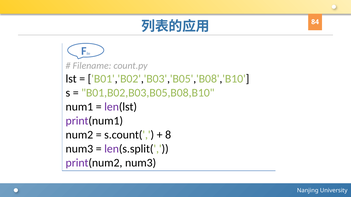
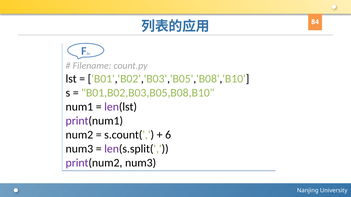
8: 8 -> 6
